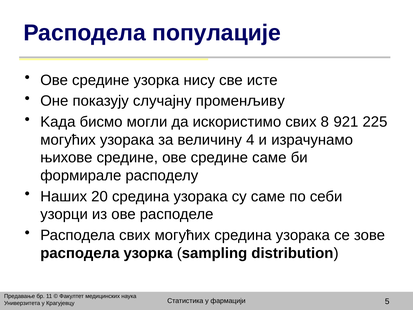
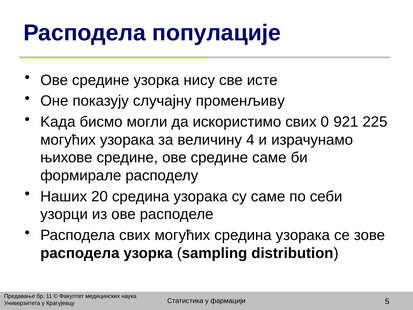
8: 8 -> 0
